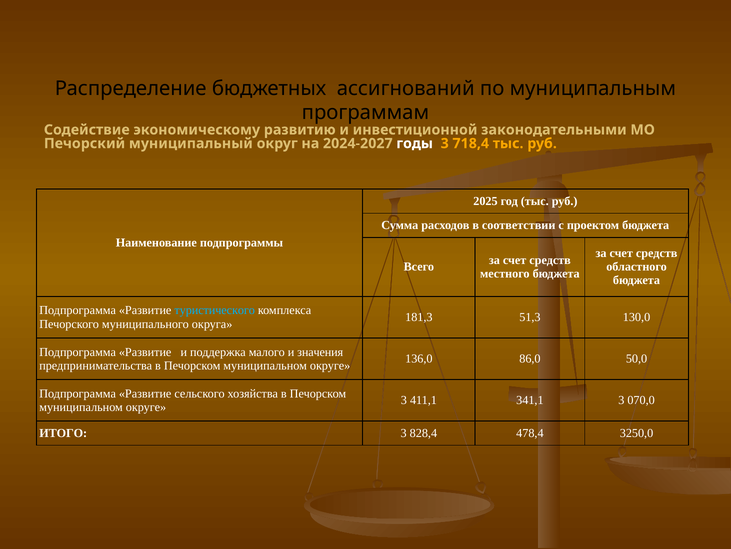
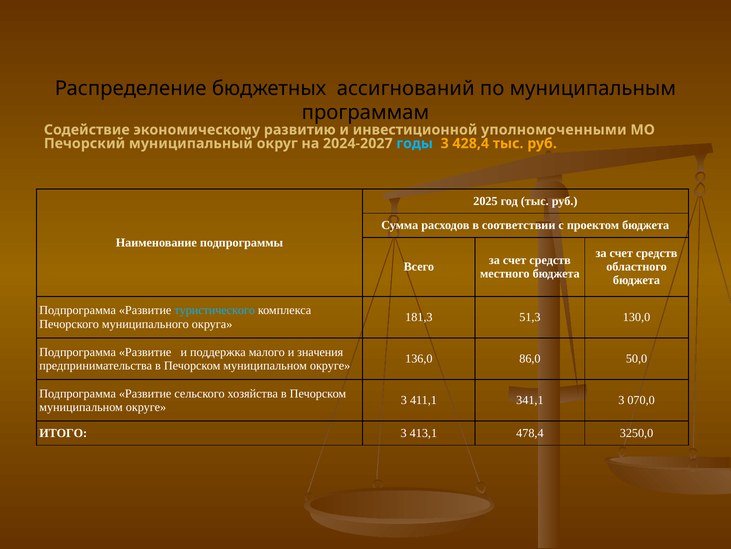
законодательными: законодательными -> уполномоченными
годы colour: white -> light blue
718,4: 718,4 -> 428,4
828,4: 828,4 -> 413,1
